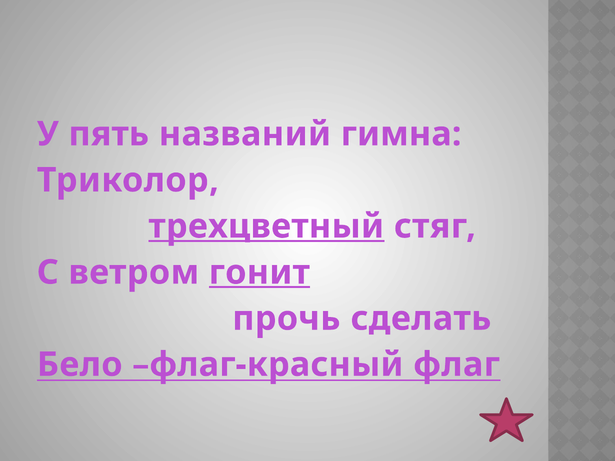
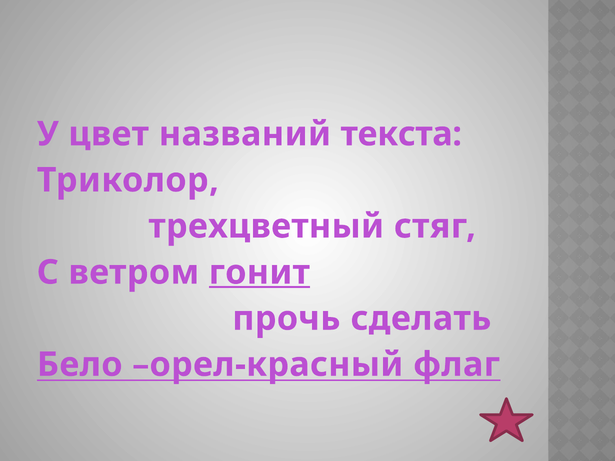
пять: пять -> цвет
гимна: гимна -> текста
трехцветный underline: present -> none
флаг-красный: флаг-красный -> орел-красный
